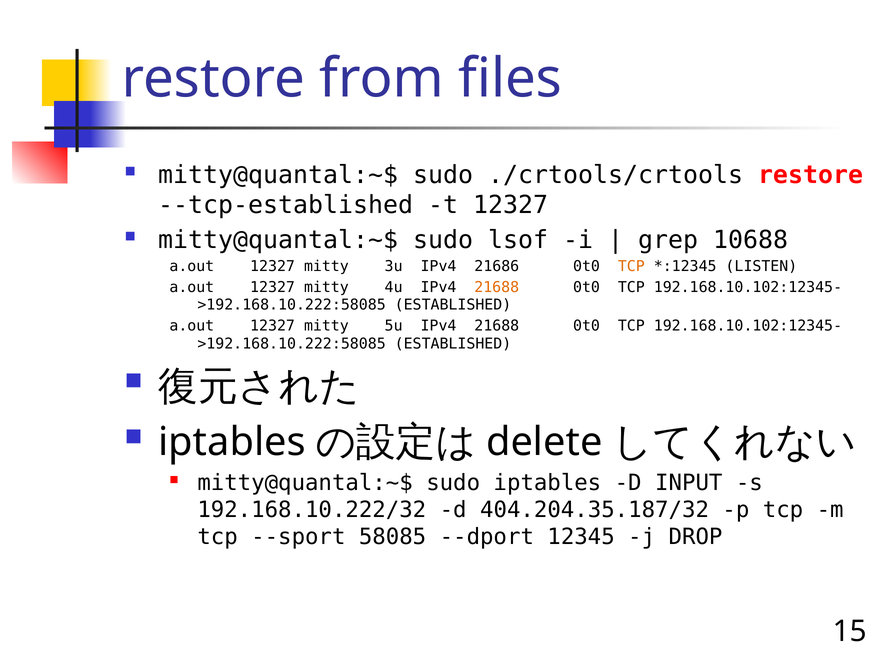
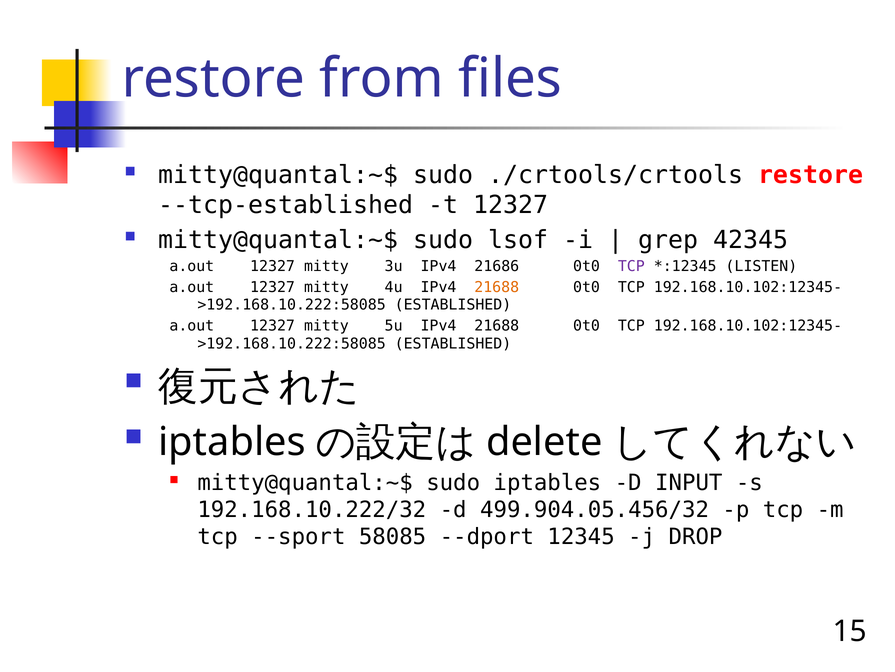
10688: 10688 -> 42345
TCP at (631, 266) colour: orange -> purple
404.204.35.187/32: 404.204.35.187/32 -> 499.904.05.456/32
